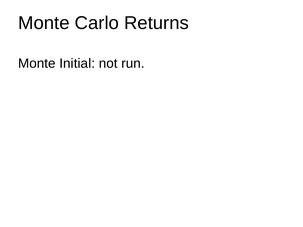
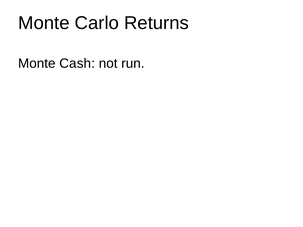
Initial: Initial -> Cash
